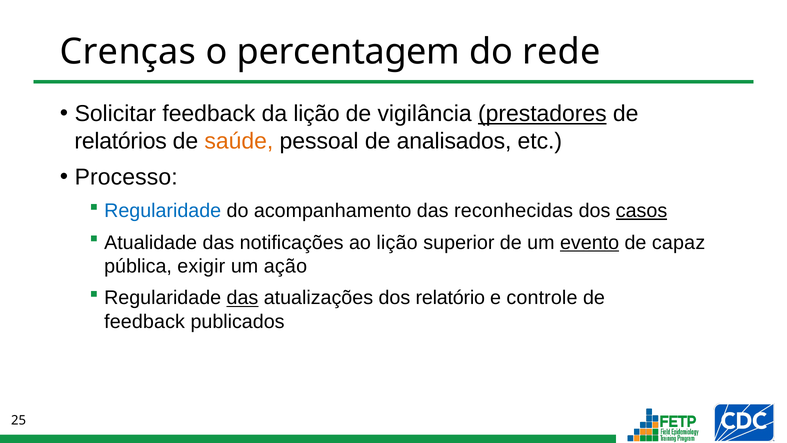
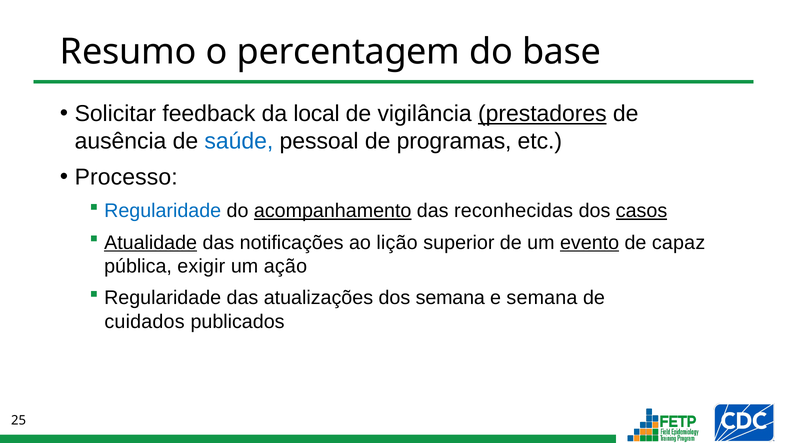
Crenças: Crenças -> Resumo
rede: rede -> base
da lição: lição -> local
relatórios: relatórios -> ausência
saúde colour: orange -> blue
analisados: analisados -> programas
acompanhamento underline: none -> present
Atualidade underline: none -> present
das at (242, 298) underline: present -> none
dos relatório: relatório -> semana
e controle: controle -> semana
feedback at (145, 321): feedback -> cuidados
